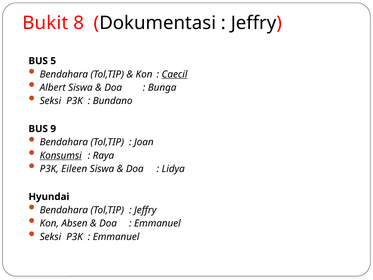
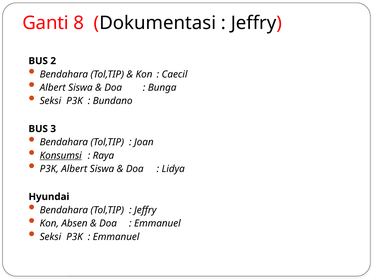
Bukit: Bukit -> Ganti
5: 5 -> 2
Caecil underline: present -> none
9: 9 -> 3
P3K Eileen: Eileen -> Albert
